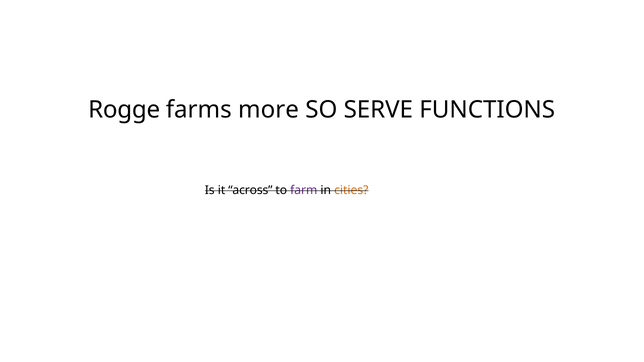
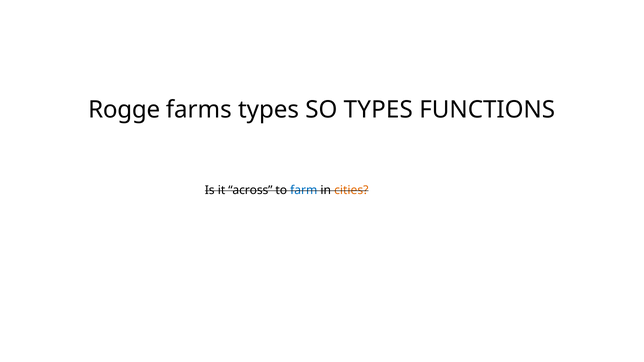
farms more: more -> types
SO SERVE: SERVE -> TYPES
farm colour: purple -> blue
